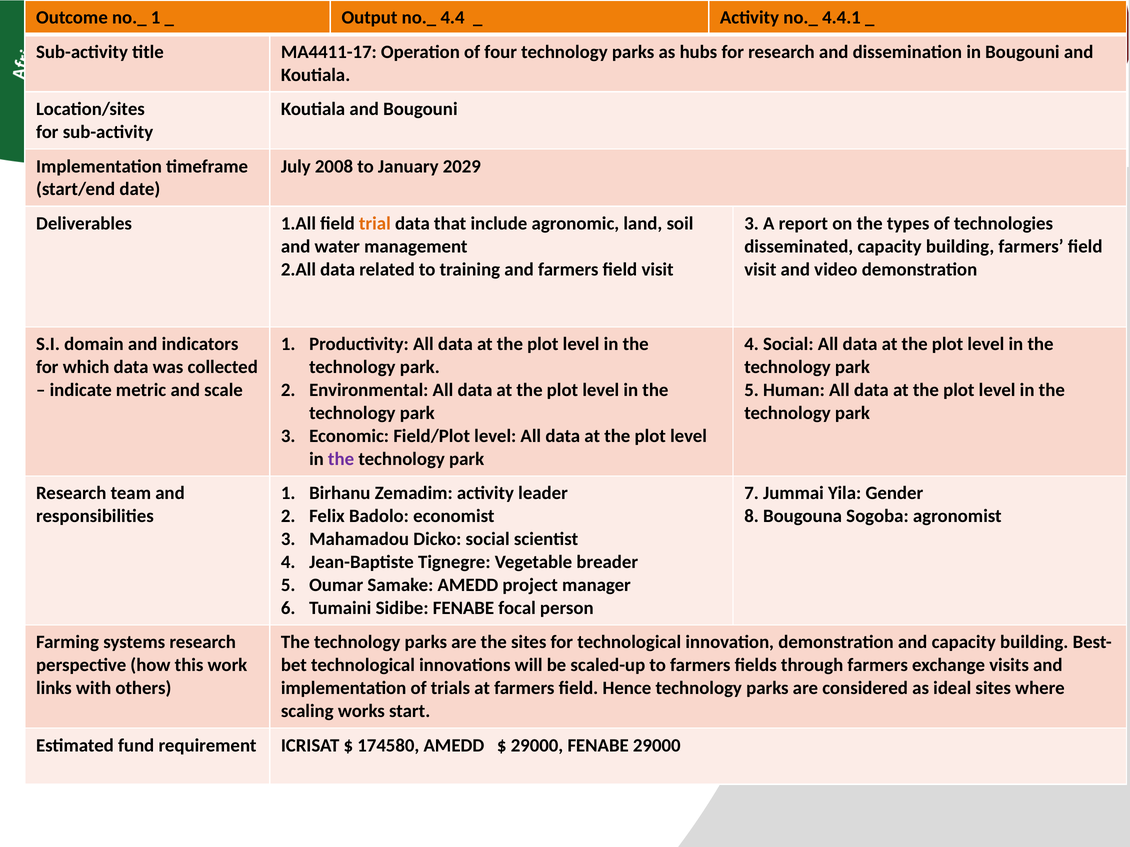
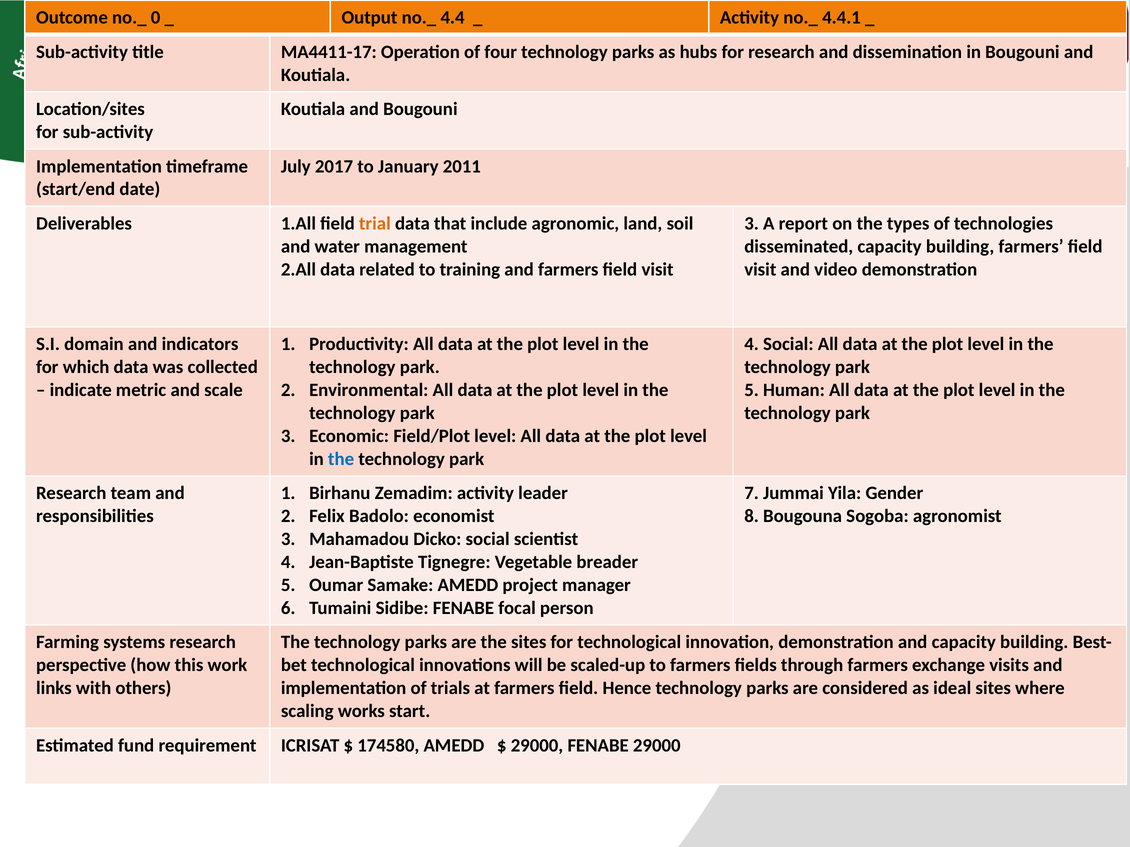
1 at (156, 18): 1 -> 0
2008: 2008 -> 2017
2029: 2029 -> 2011
the at (341, 459) colour: purple -> blue
